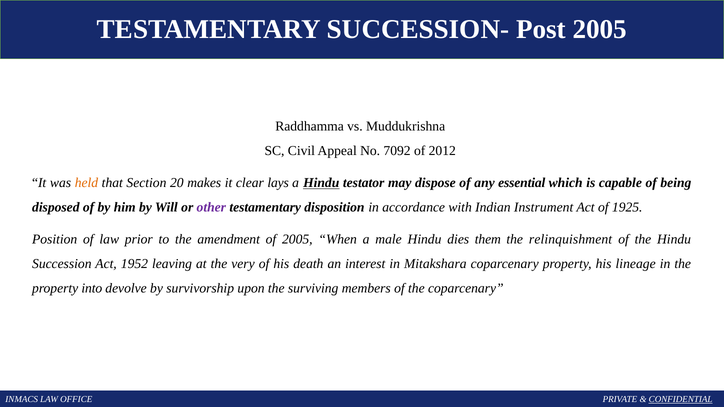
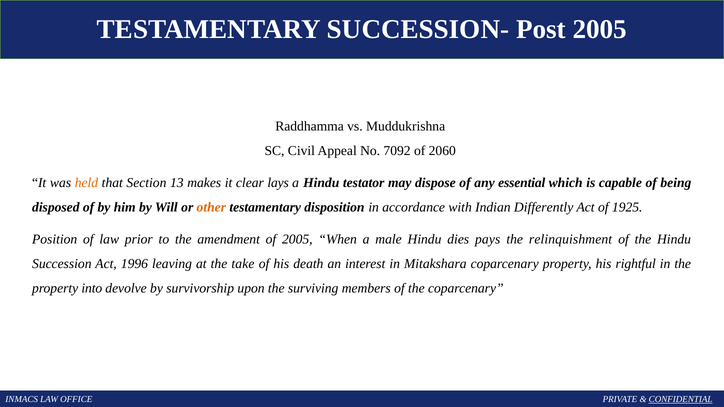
2012: 2012 -> 2060
20: 20 -> 13
Hindu at (321, 183) underline: present -> none
other colour: purple -> orange
Instrument: Instrument -> Differently
them: them -> pays
1952: 1952 -> 1996
very: very -> take
lineage: lineage -> rightful
